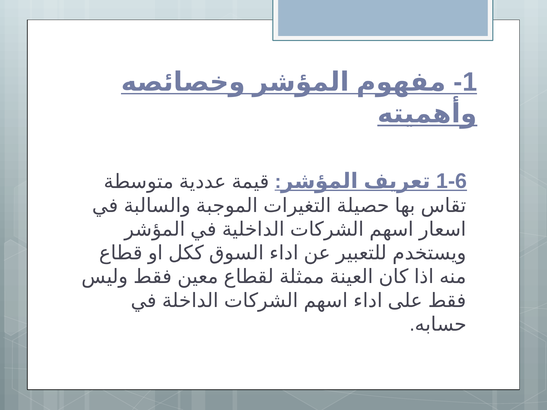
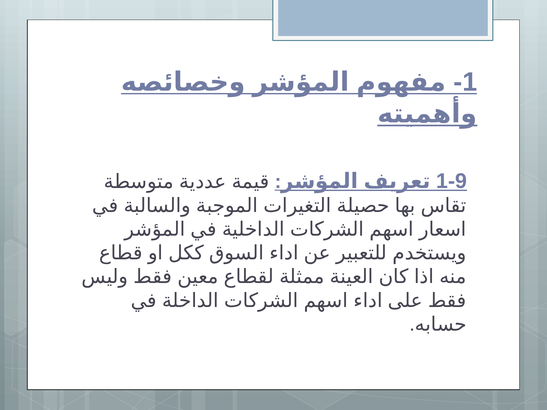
1-6: 1-6 -> 1-9
